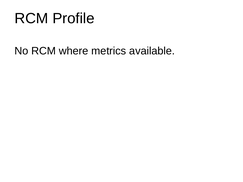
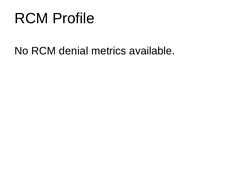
where: where -> denial
